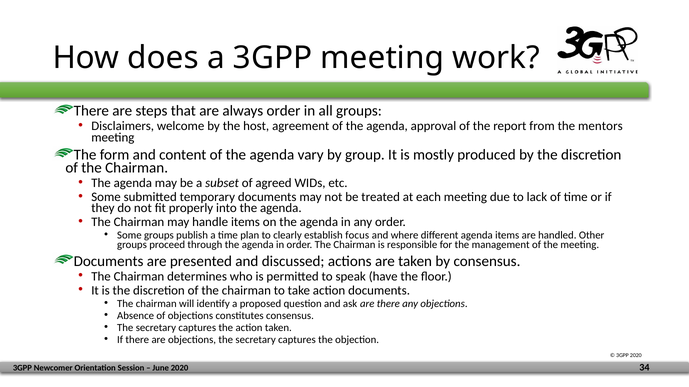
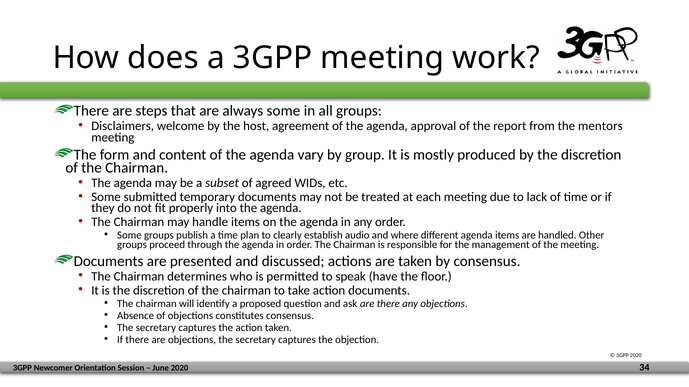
always order: order -> some
focus: focus -> audio
